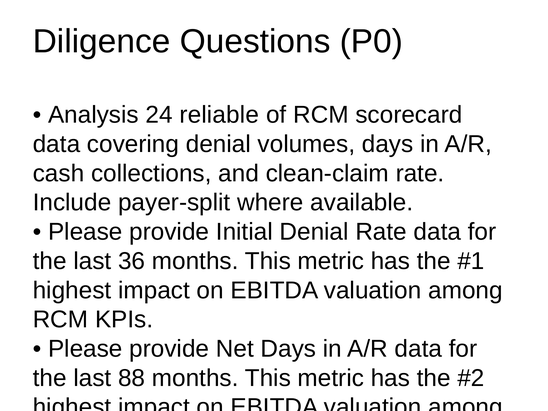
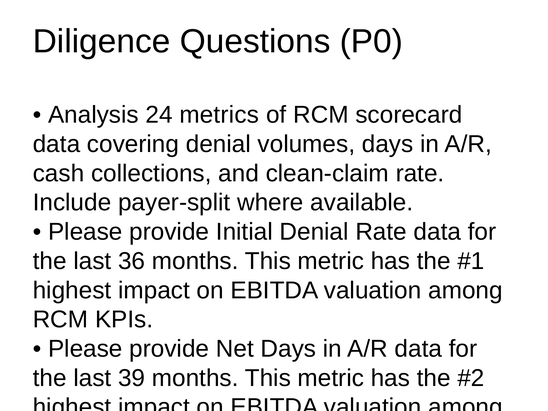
reliable: reliable -> metrics
88: 88 -> 39
